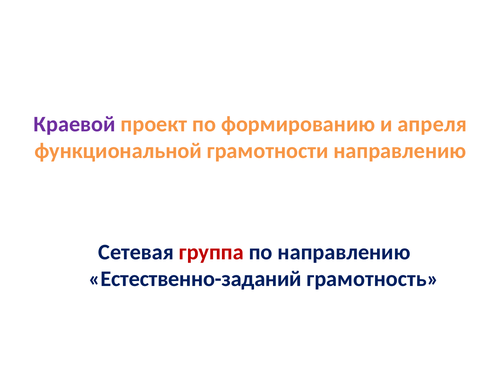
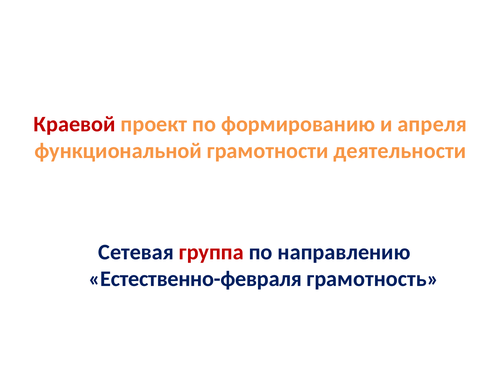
Краевой colour: purple -> red
грамотности направлению: направлению -> деятельности
Естественно-заданий: Естественно-заданий -> Естественно-февраля
